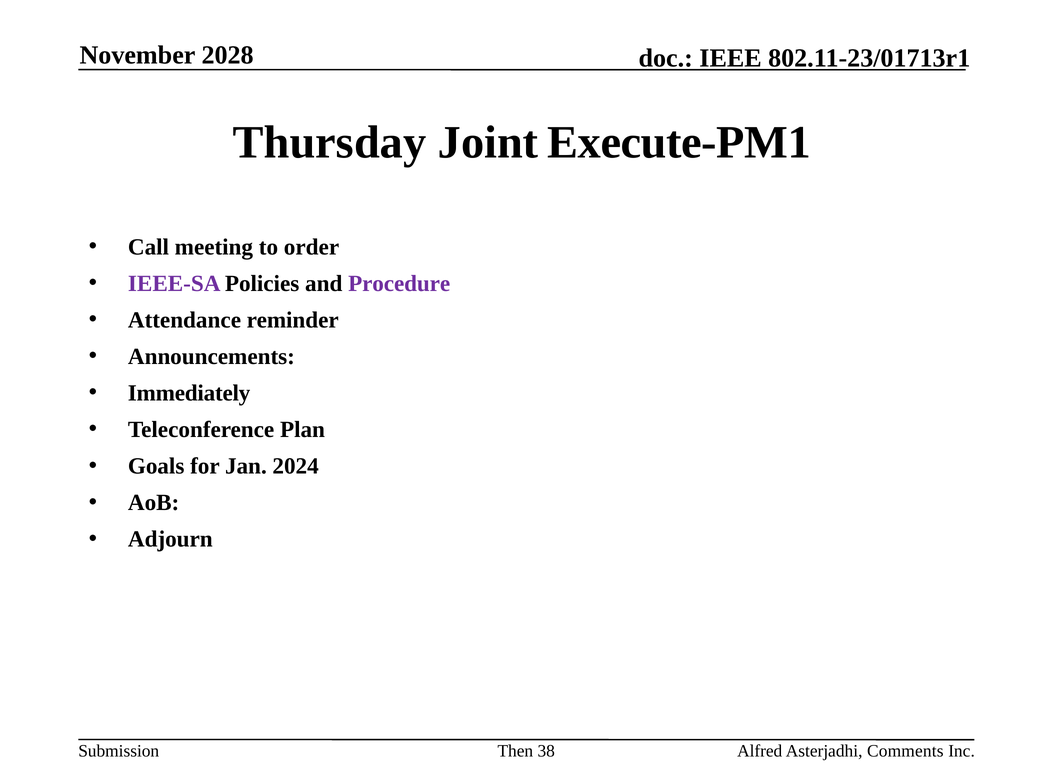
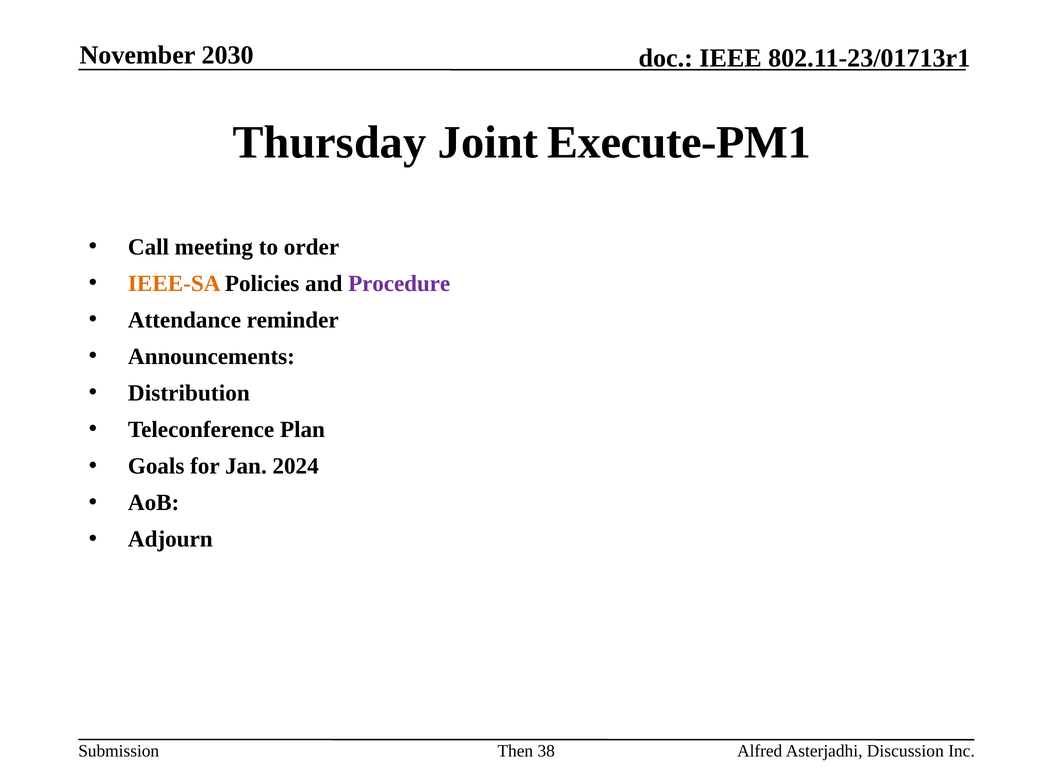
2028: 2028 -> 2030
IEEE-SA colour: purple -> orange
Immediately: Immediately -> Distribution
Comments: Comments -> Discussion
